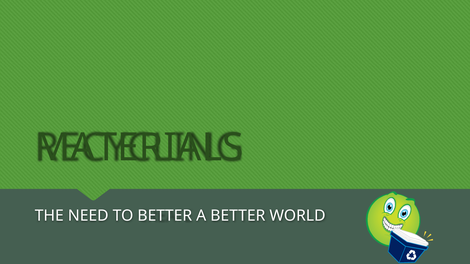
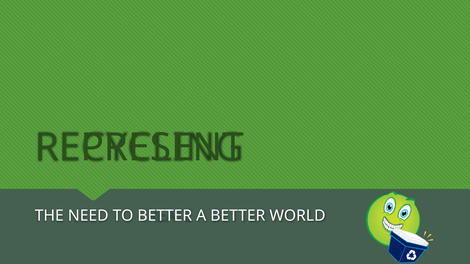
MATERIALS: MATERIALS -> REPRESENT
